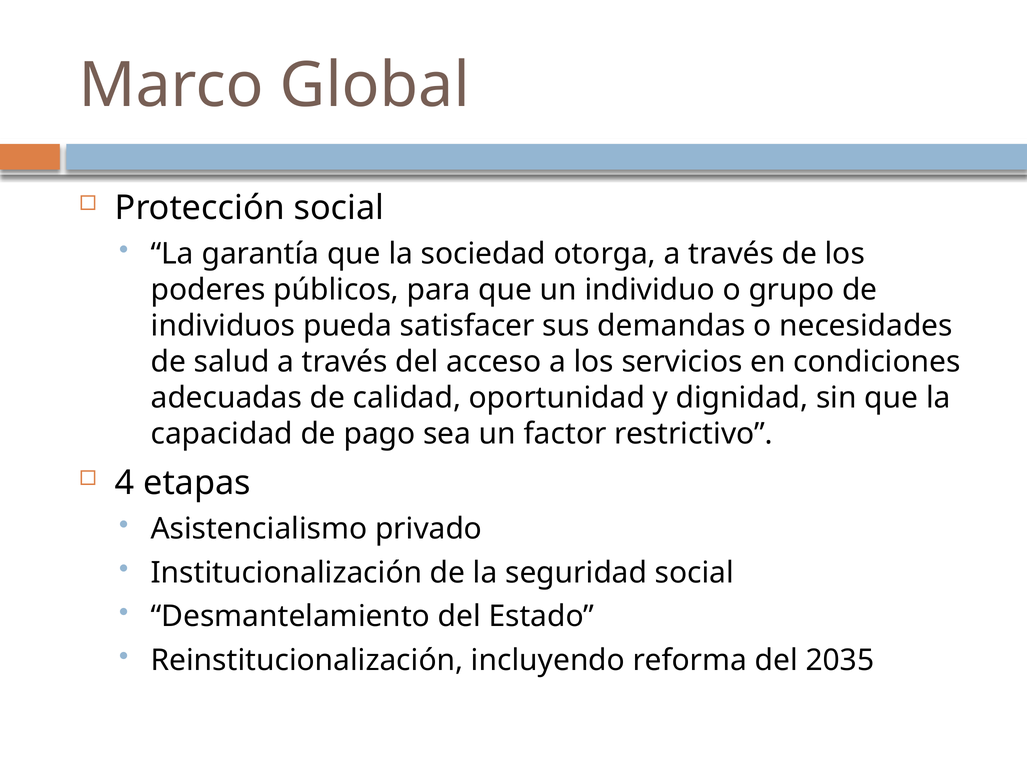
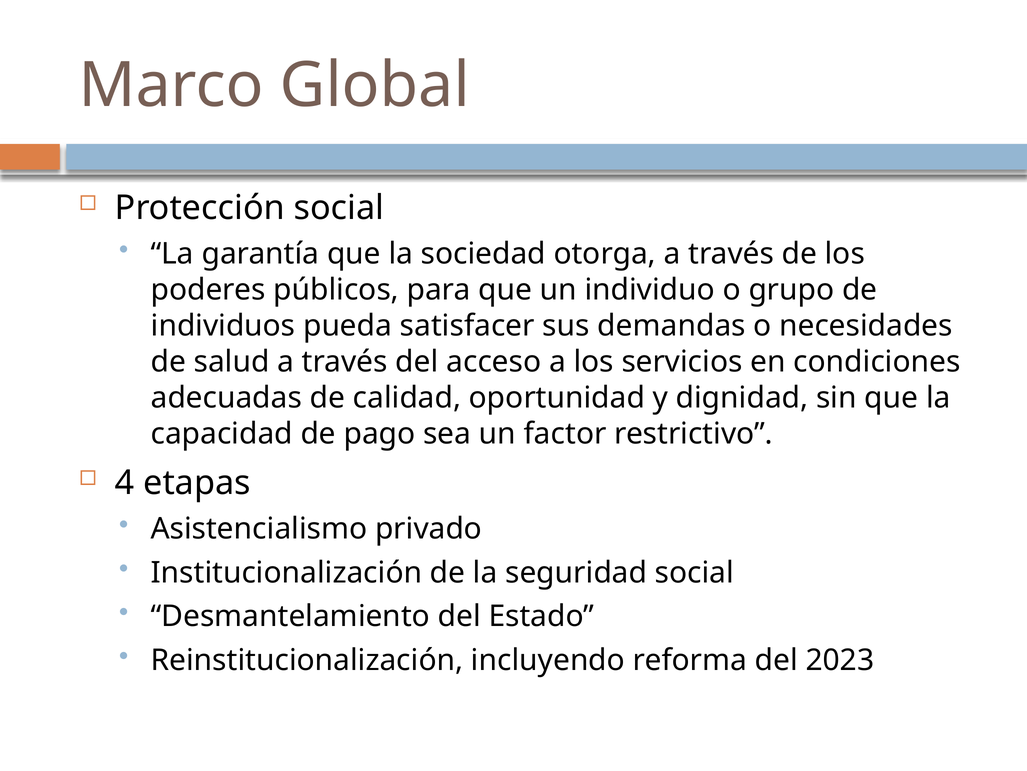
2035: 2035 -> 2023
